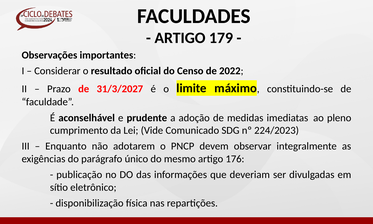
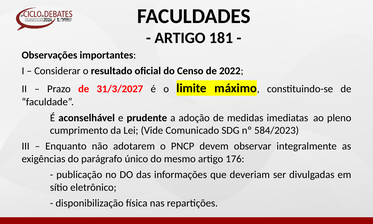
179: 179 -> 181
224/2023: 224/2023 -> 584/2023
